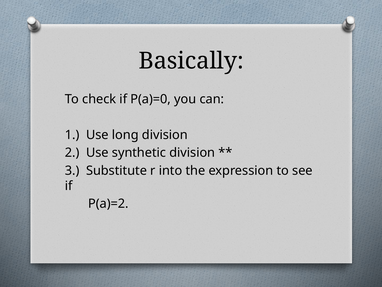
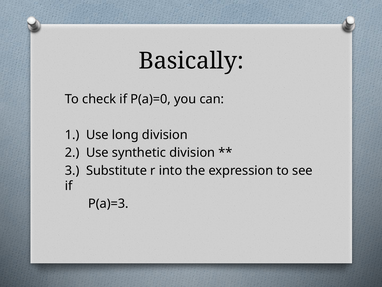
P(a)=2: P(a)=2 -> P(a)=3
